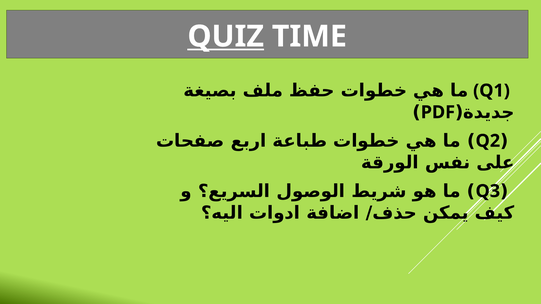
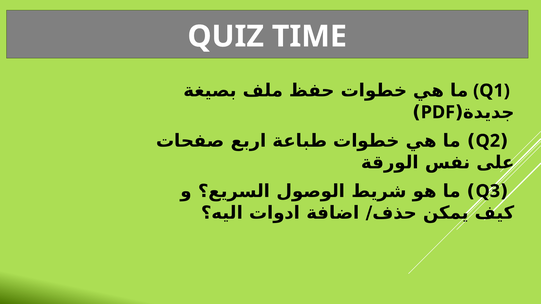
QUIZ underline: present -> none
